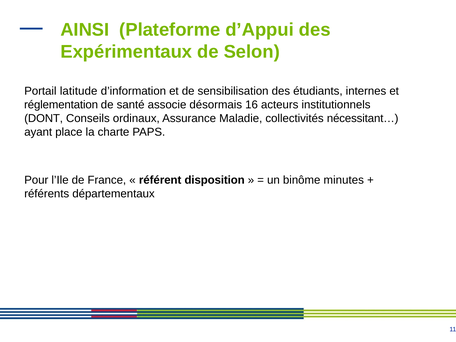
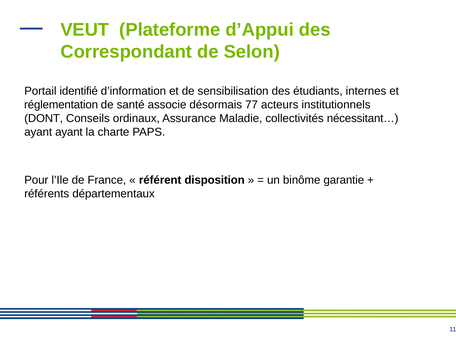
AINSI: AINSI -> VEUT
Expérimentaux: Expérimentaux -> Correspondant
latitude: latitude -> identifié
16: 16 -> 77
ayant place: place -> ayant
minutes: minutes -> garantie
